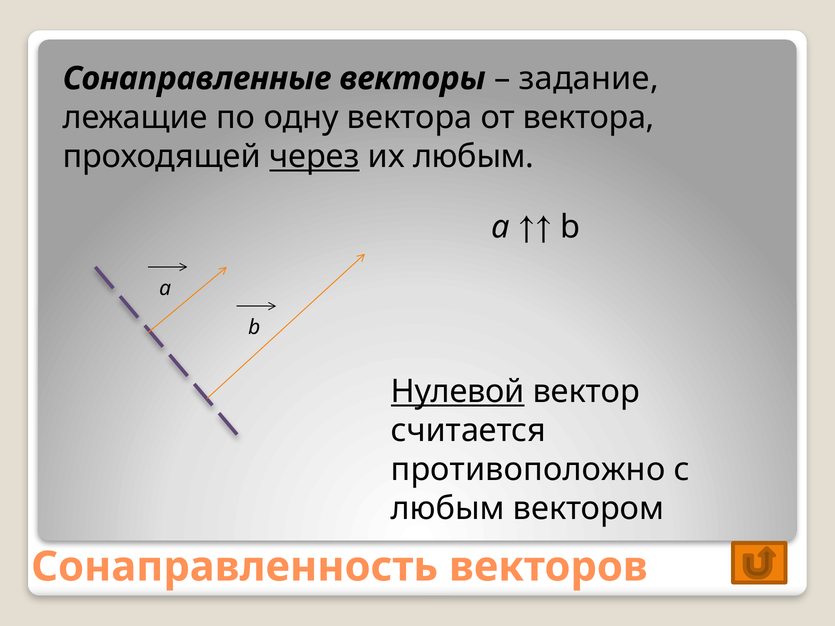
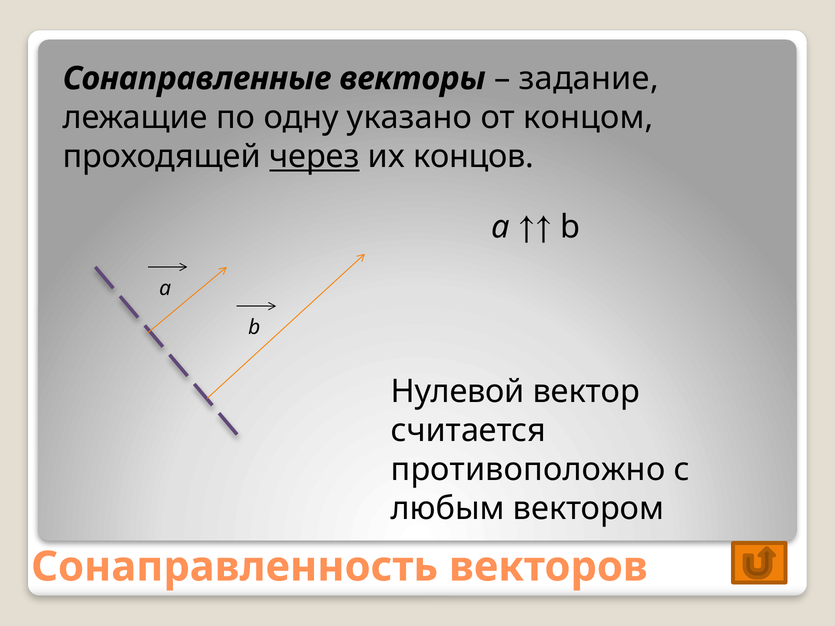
одну вектора: вектора -> указано
от вектора: вектора -> концом
их любым: любым -> концов
Нулевой underline: present -> none
